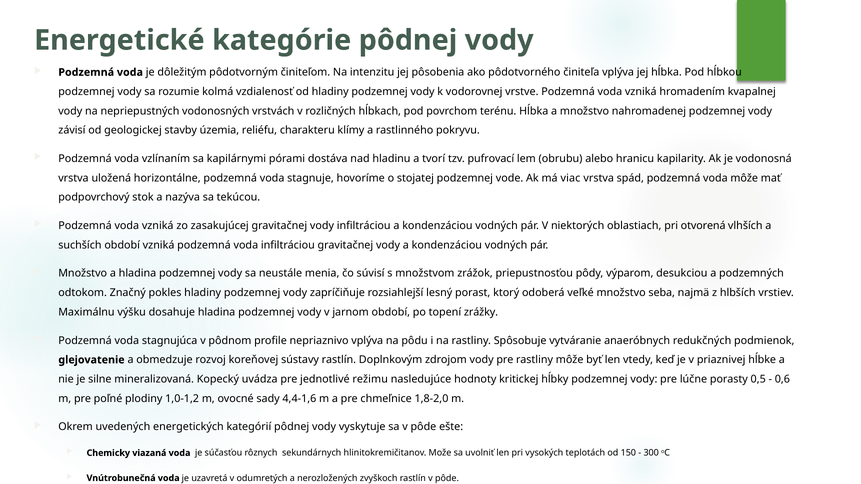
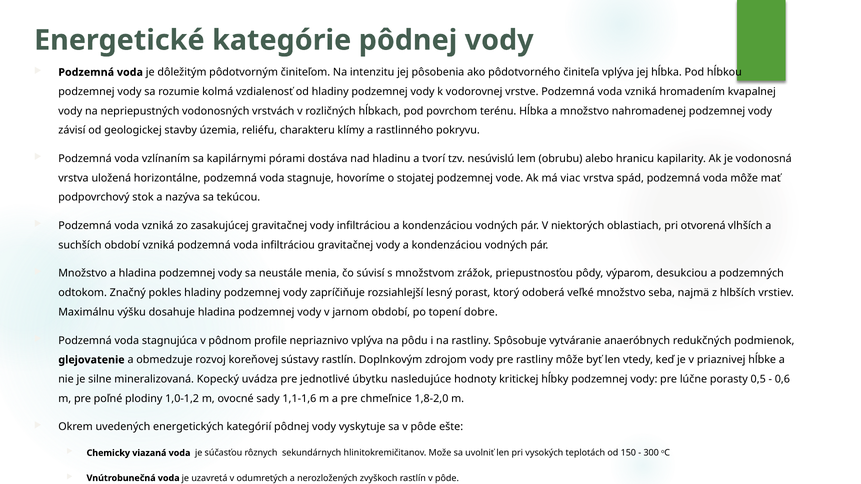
pufrovací: pufrovací -> nesúvislú
zrážky: zrážky -> dobre
režimu: režimu -> úbytku
4,4-1,6: 4,4-1,6 -> 1,1-1,6
